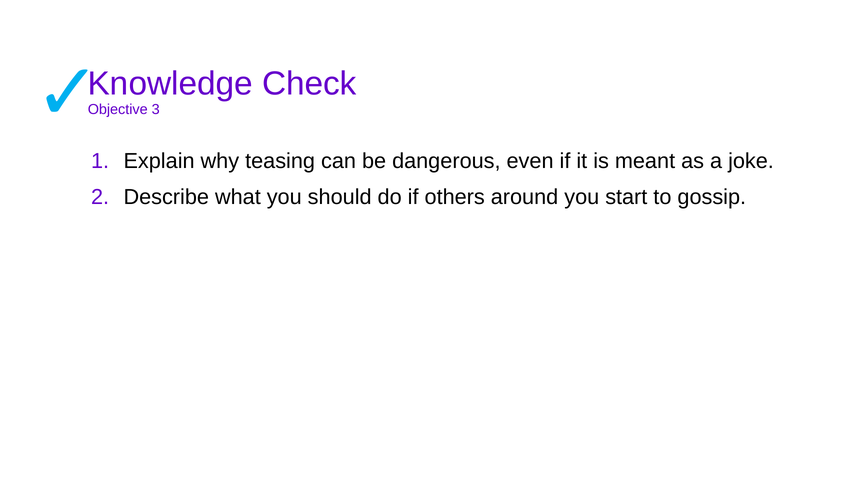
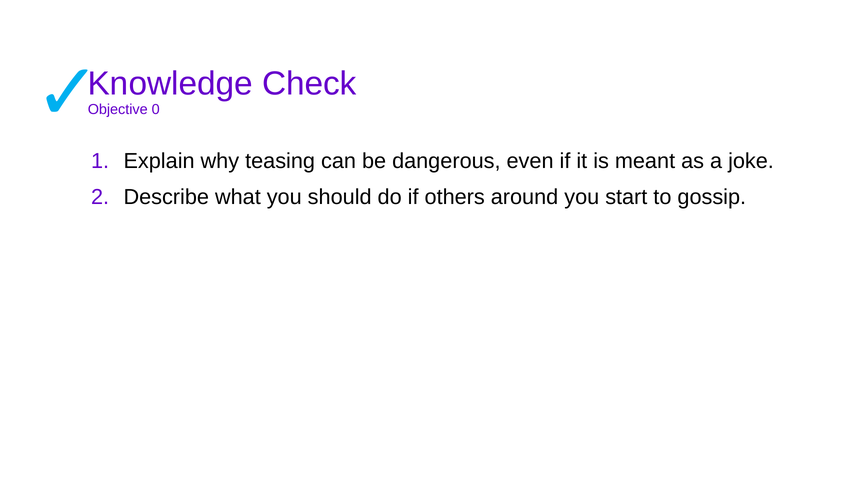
3: 3 -> 0
